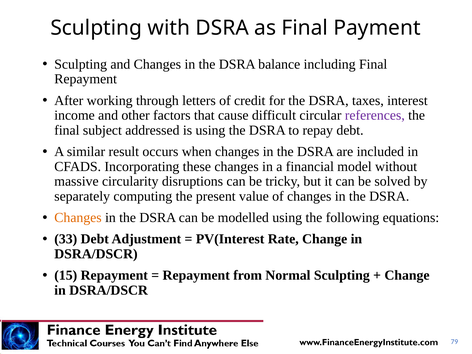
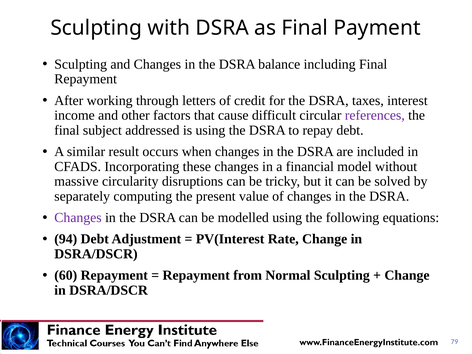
Changes at (78, 218) colour: orange -> purple
33: 33 -> 94
15: 15 -> 60
